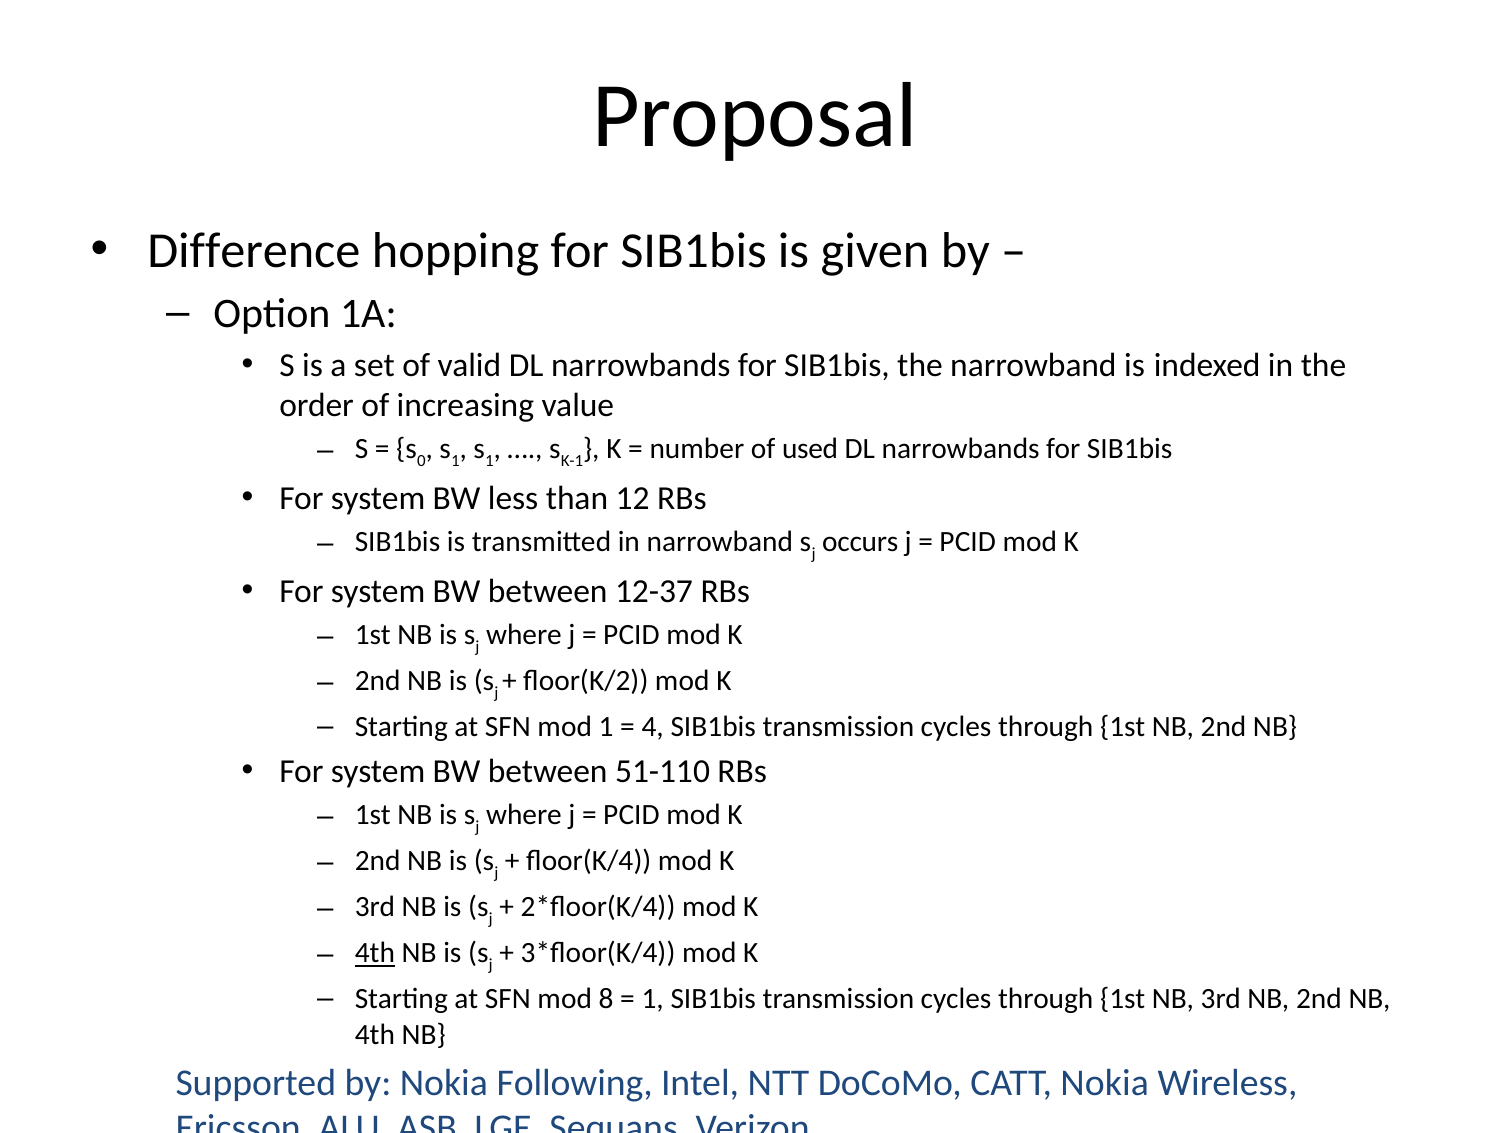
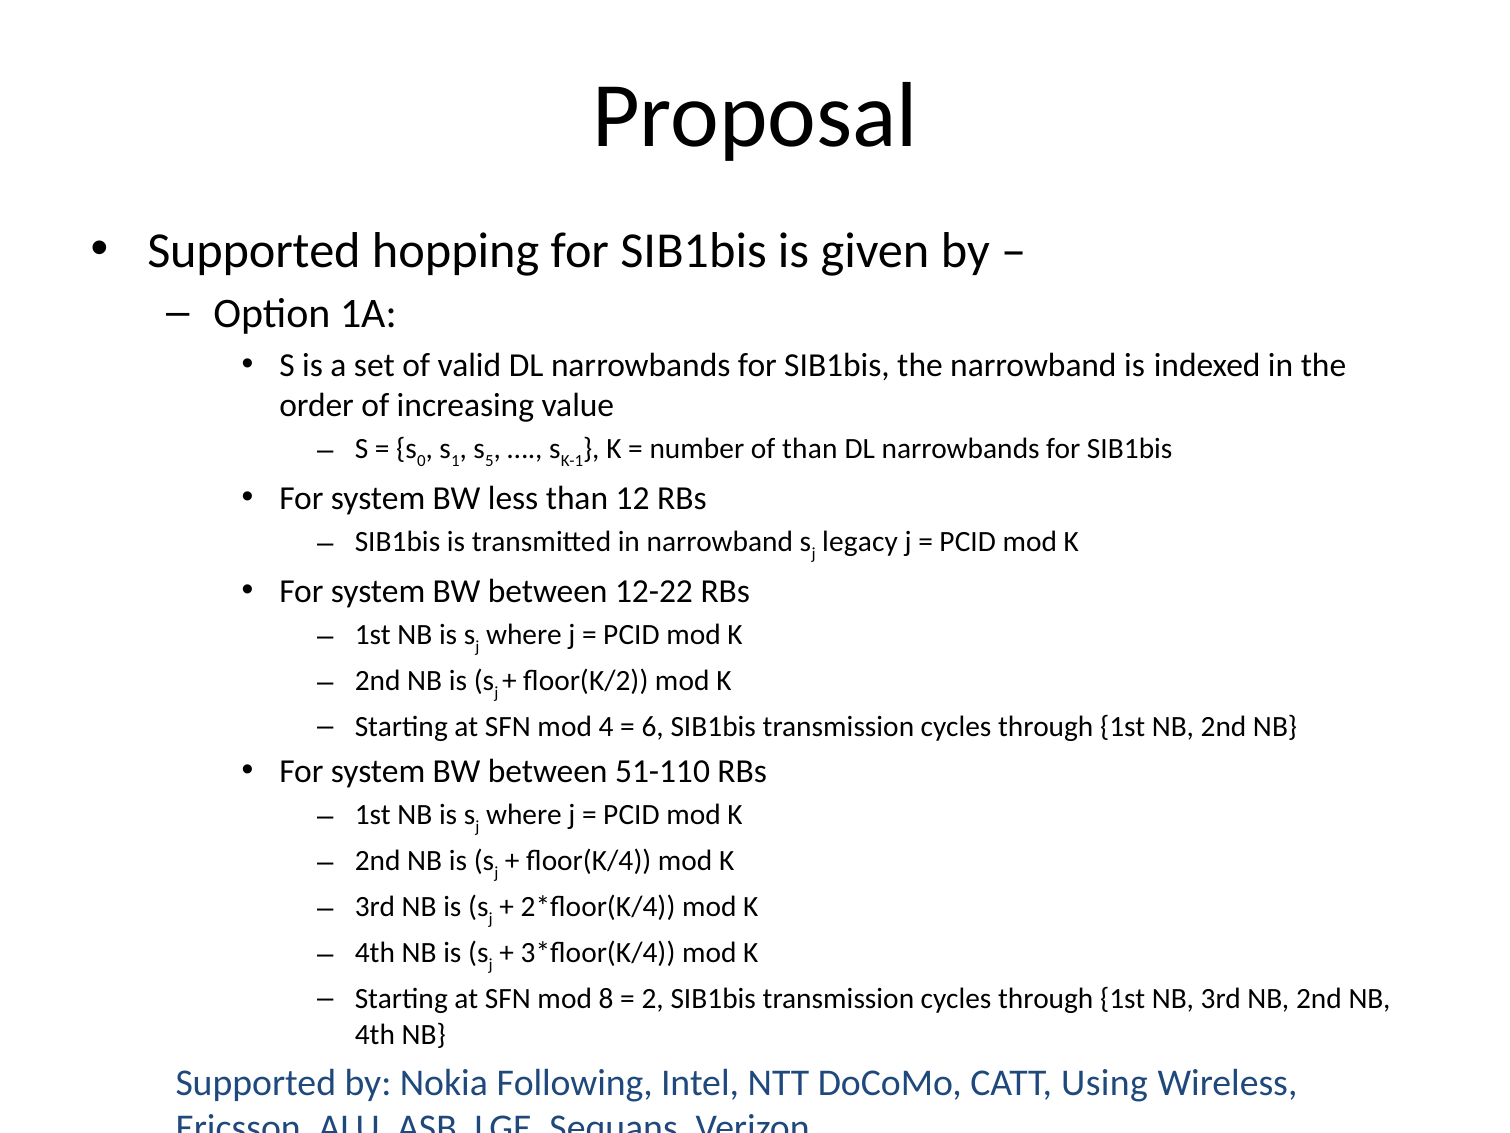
Difference at (254, 251): Difference -> Supported
1 at (489, 460): 1 -> 5
of used: used -> than
occurs: occurs -> legacy
12-37: 12-37 -> 12-22
mod 1: 1 -> 4
4: 4 -> 6
4th at (375, 953) underline: present -> none
1 at (653, 999): 1 -> 2
CATT Nokia: Nokia -> Using
